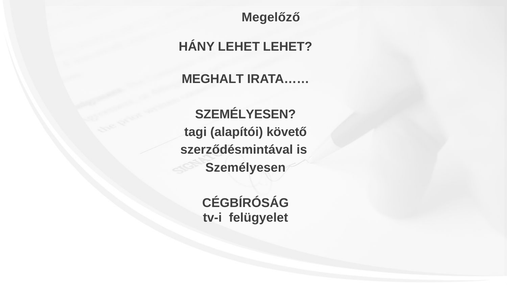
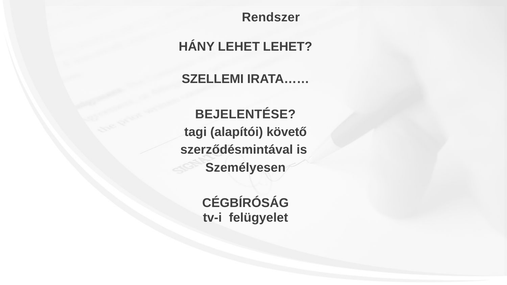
Megelőző: Megelőző -> Rendszer
MEGHALT: MEGHALT -> SZELLEMI
SZEMÉLYESEN at (246, 114): SZEMÉLYESEN -> BEJELENTÉSE
